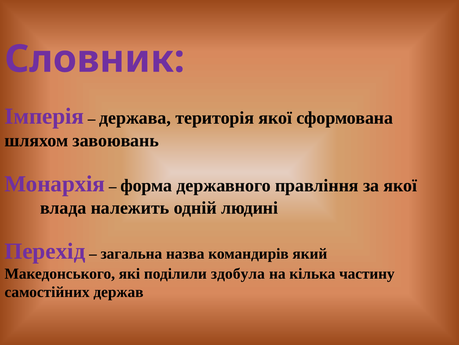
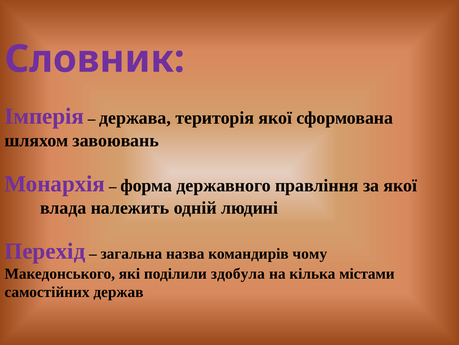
який: який -> чому
частину: частину -> містами
